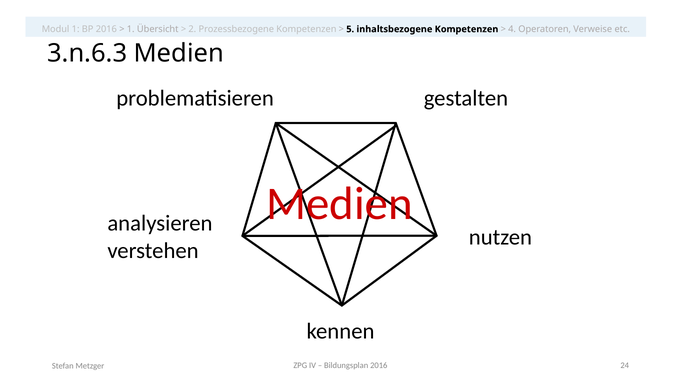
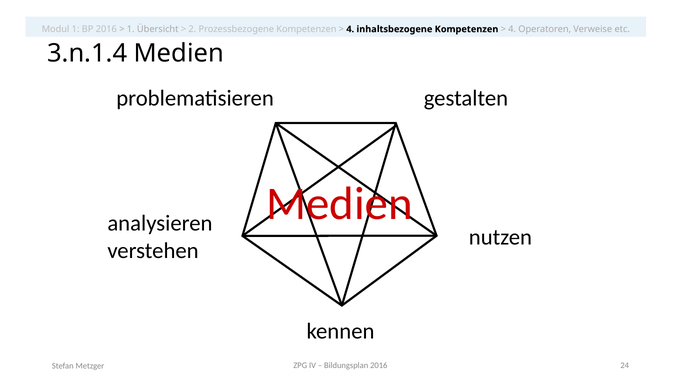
5 at (350, 29): 5 -> 4
3.n.6.3: 3.n.6.3 -> 3.n.1.4
